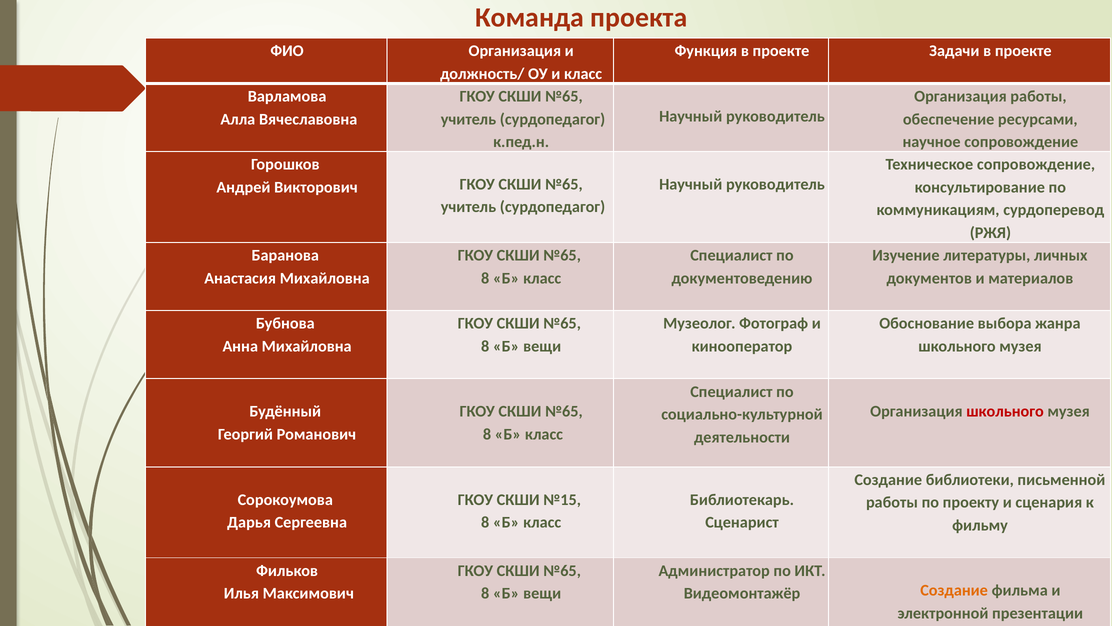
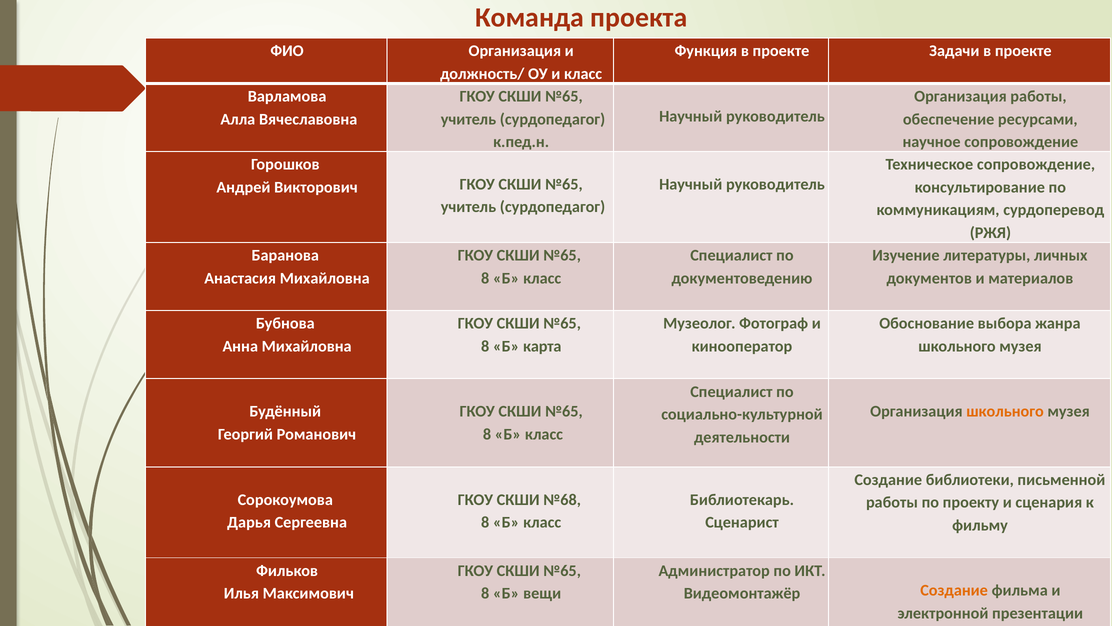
вещи at (542, 346): вещи -> карта
школьного at (1005, 411) colour: red -> orange
№15: №15 -> №68
